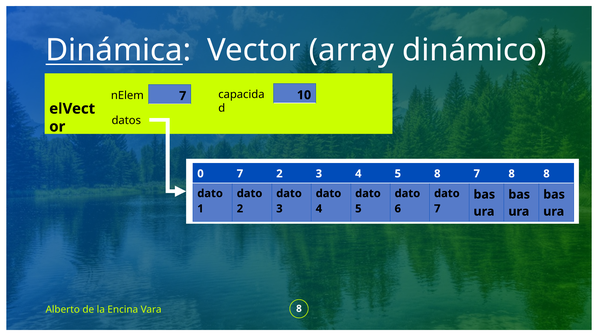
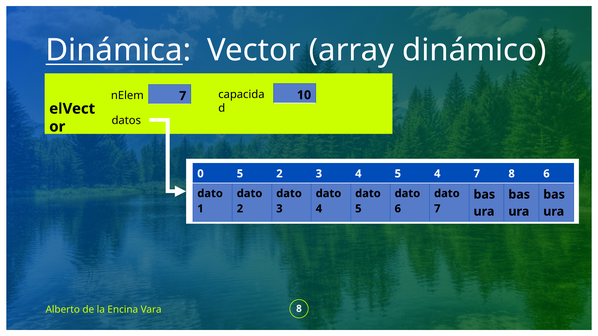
0 7: 7 -> 5
5 8: 8 -> 4
8 8: 8 -> 6
